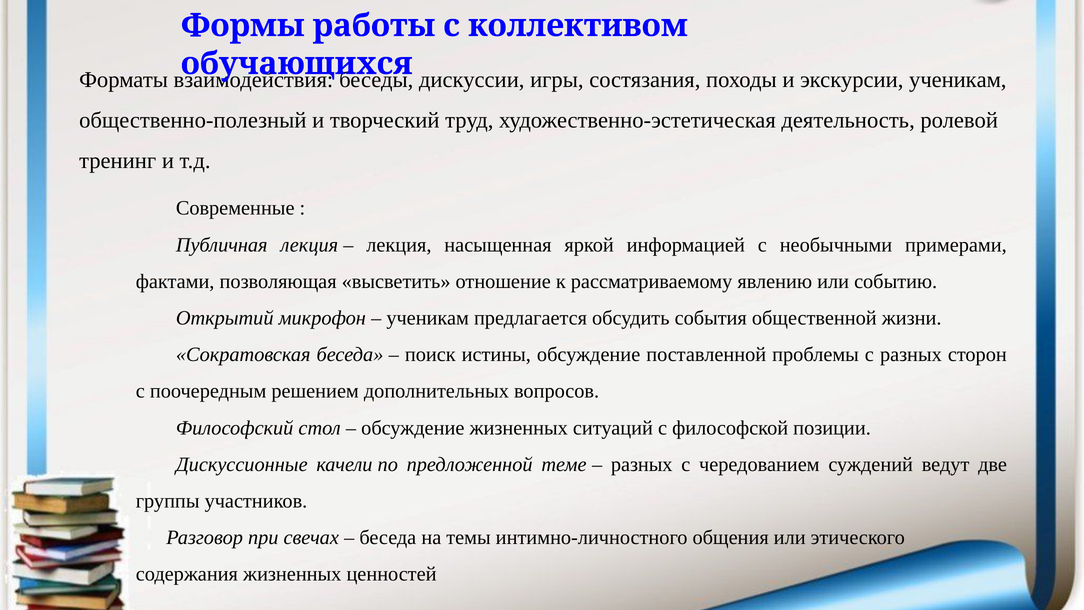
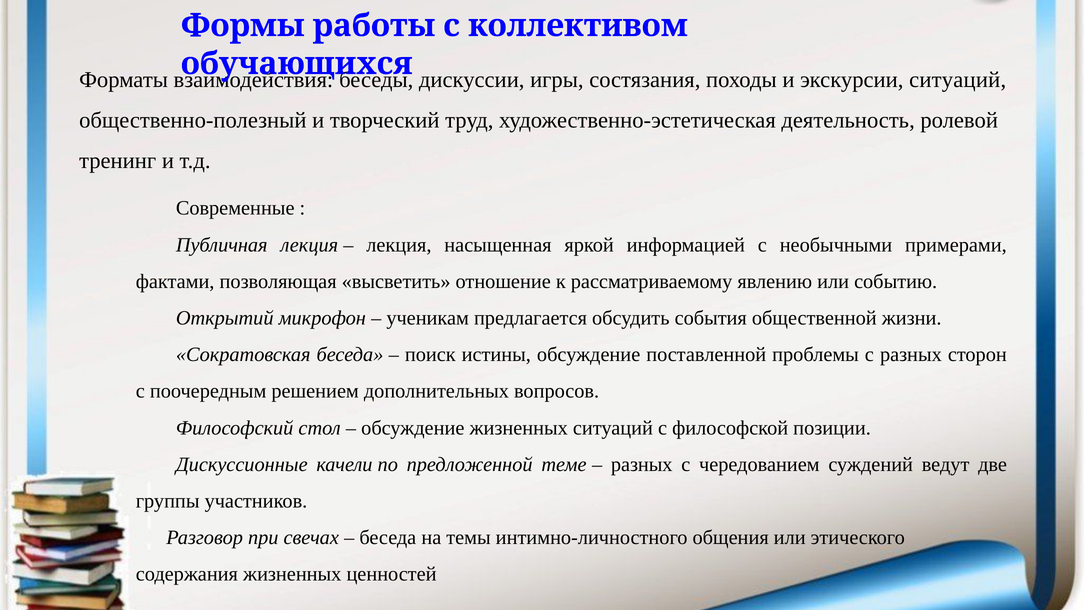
экскурсии ученикам: ученикам -> ситуаций
